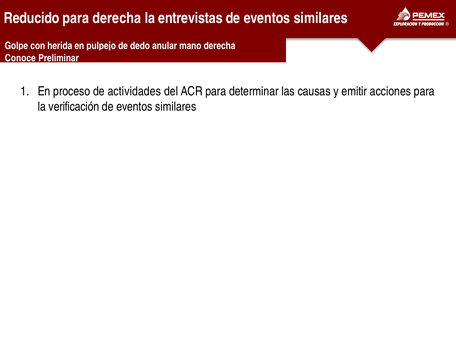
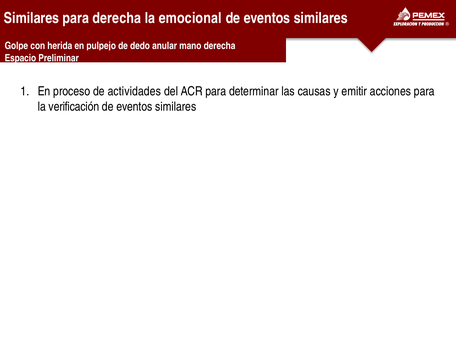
Reducido at (32, 18): Reducido -> Similares
entrevistas: entrevistas -> emocional
Conoce: Conoce -> Espacio
